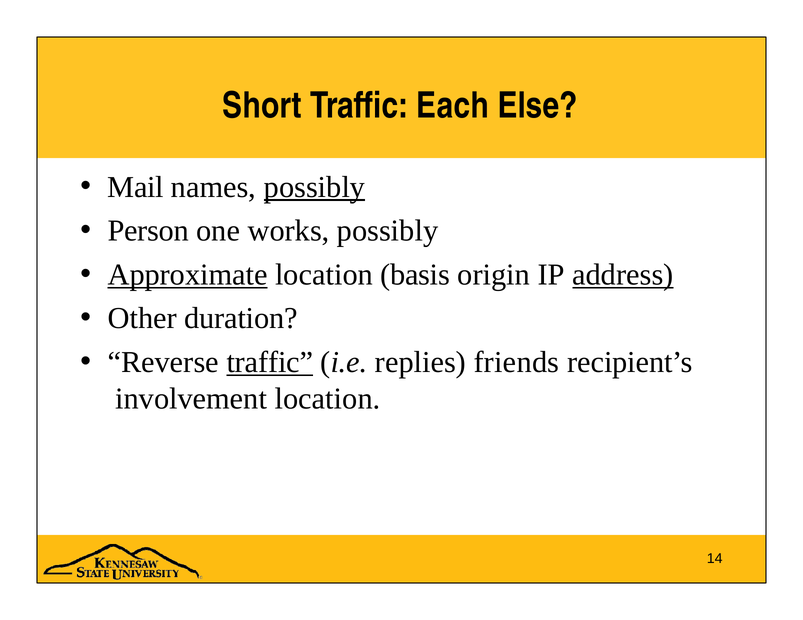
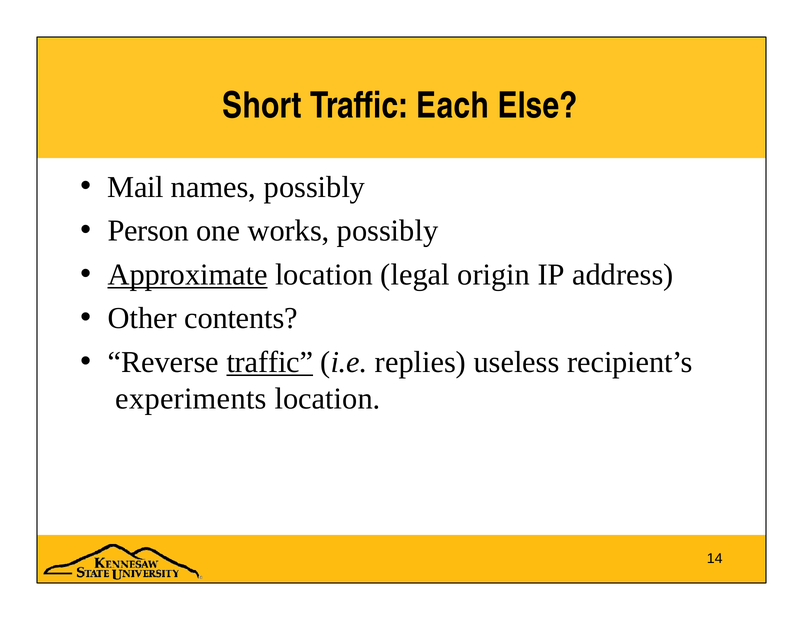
possibly at (315, 187) underline: present -> none
basis: basis -> legal
address underline: present -> none
duration: duration -> contents
friends: friends -> useless
involvement: involvement -> experiments
